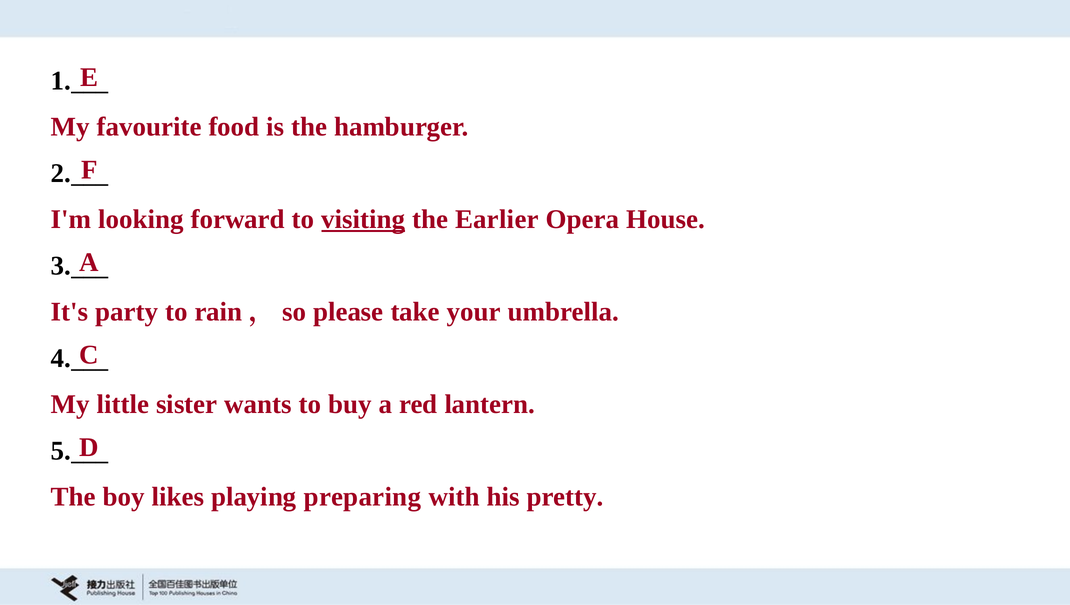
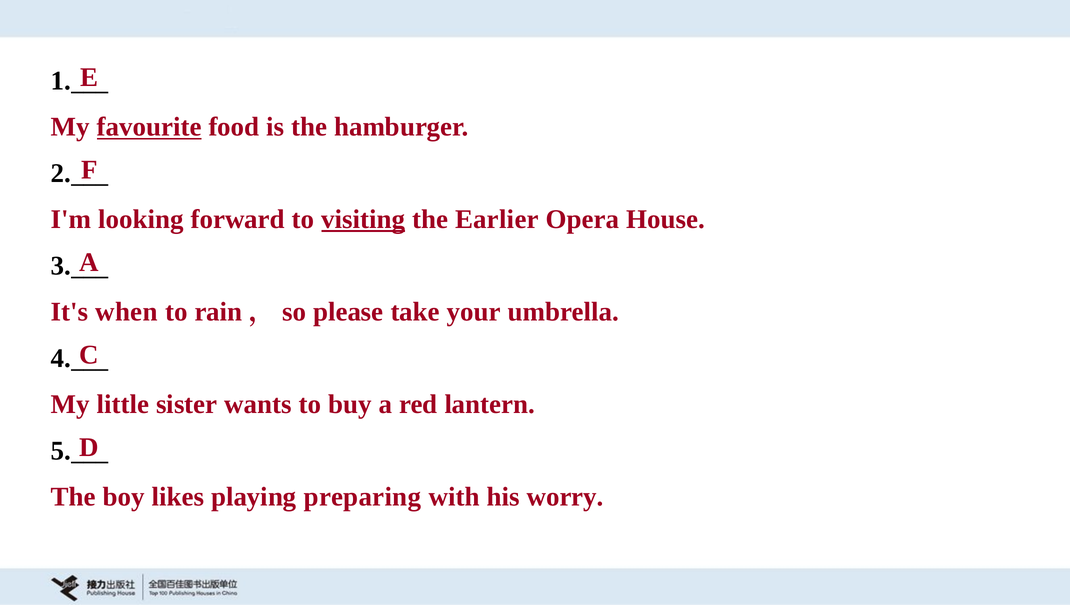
favourite underline: none -> present
party: party -> when
pretty: pretty -> worry
